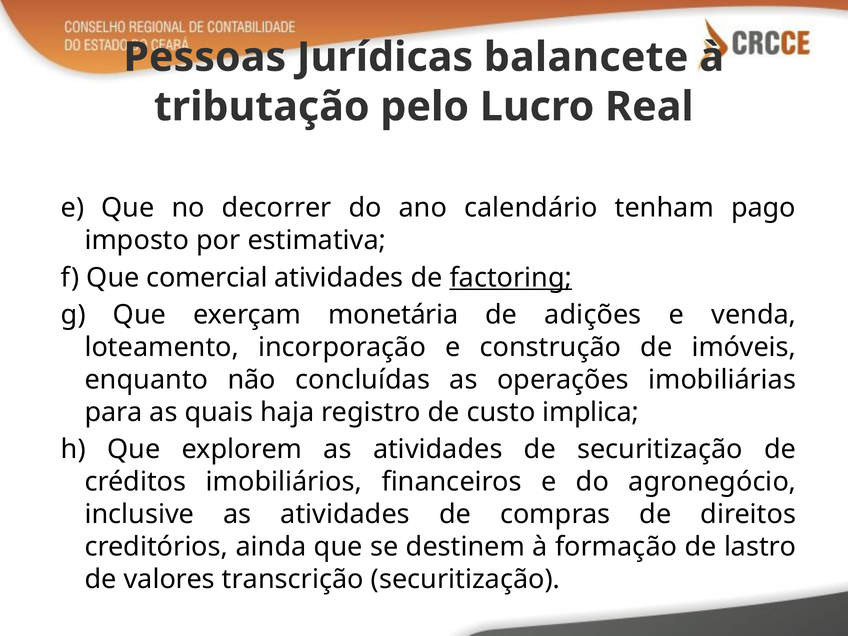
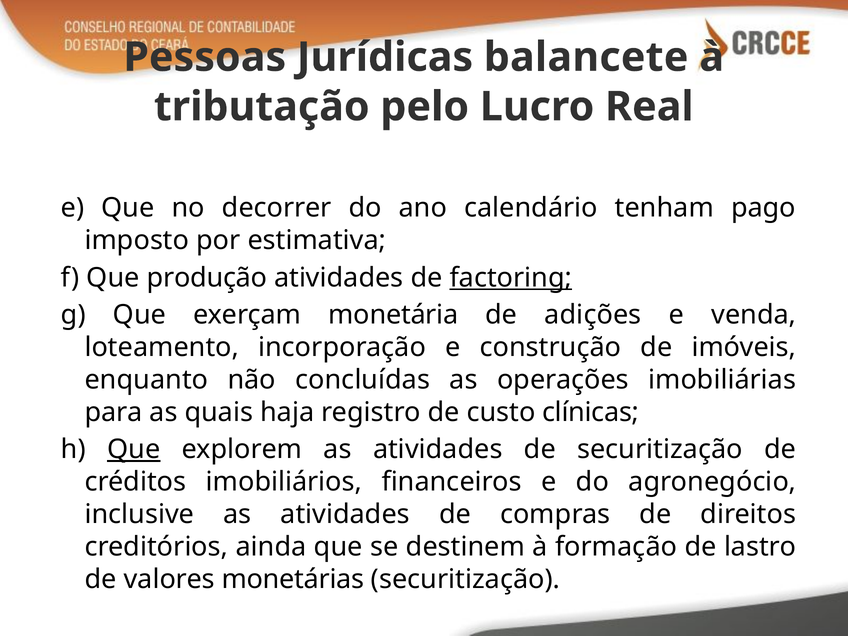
comercial: comercial -> produção
implica: implica -> clínicas
Que at (134, 449) underline: none -> present
transcrição: transcrição -> monetárias
